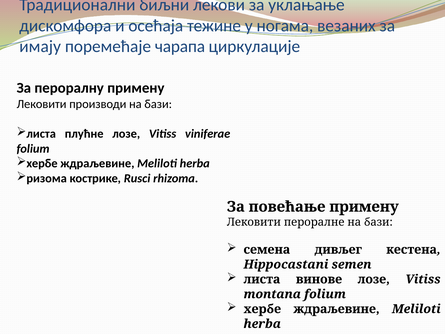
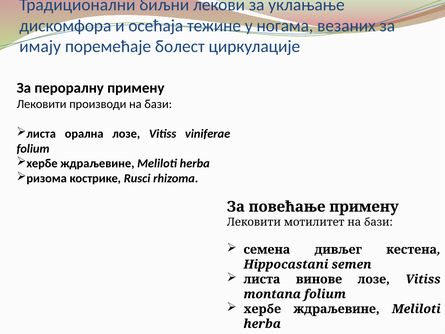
чарапа: чарапа -> болест
плућне: плућне -> орална
пероралне: пероралне -> мотилитет
